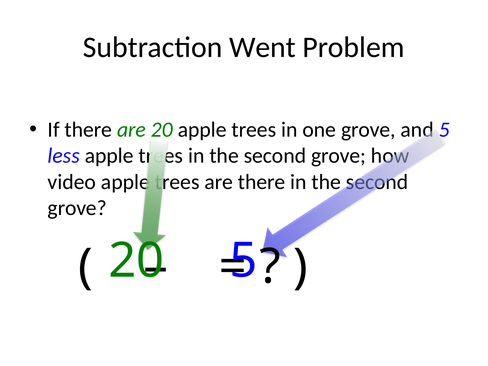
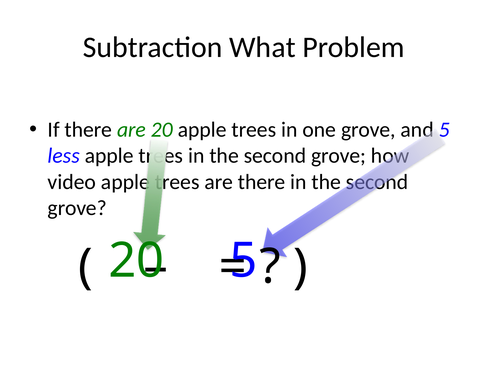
Went: Went -> What
